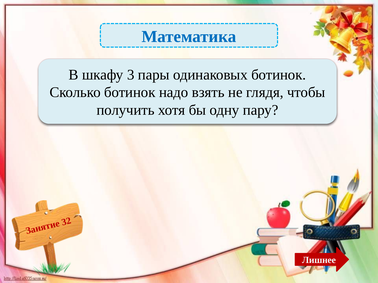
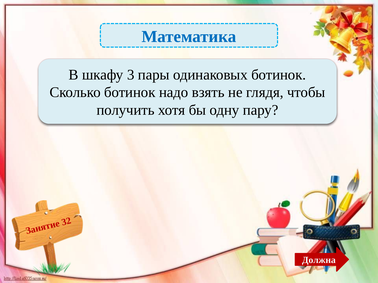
Лишнее: Лишнее -> Должна
